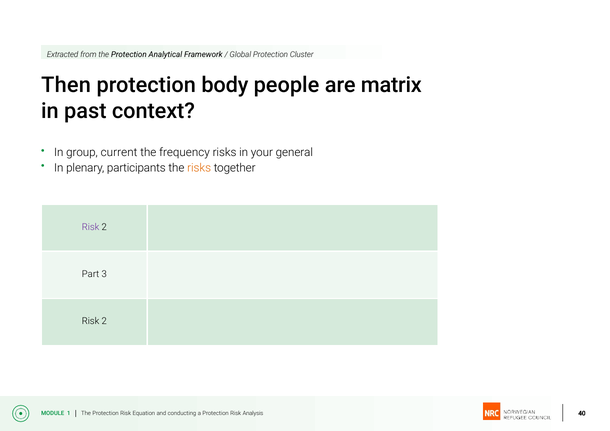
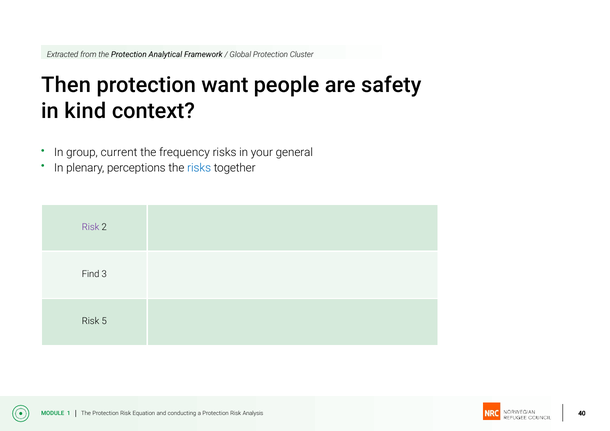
body: body -> want
matrix: matrix -> safety
past: past -> kind
participants: participants -> perceptions
risks at (199, 168) colour: orange -> blue
Part: Part -> Find
2 at (104, 322): 2 -> 5
